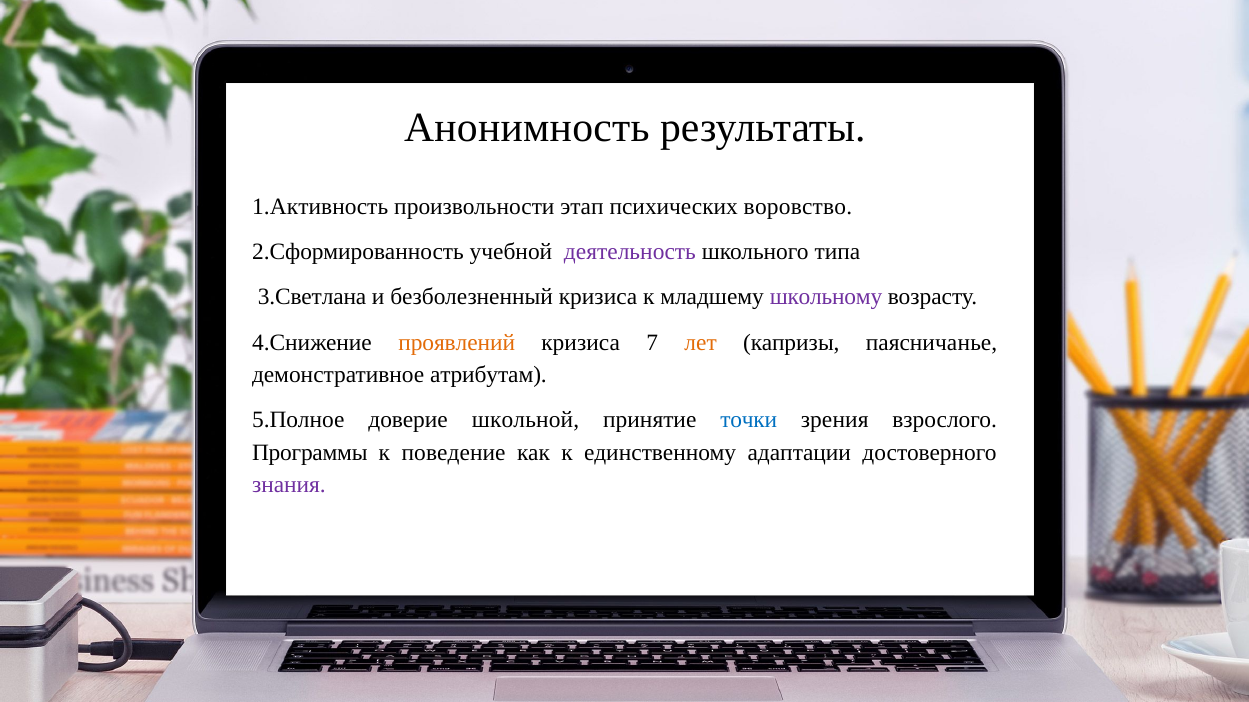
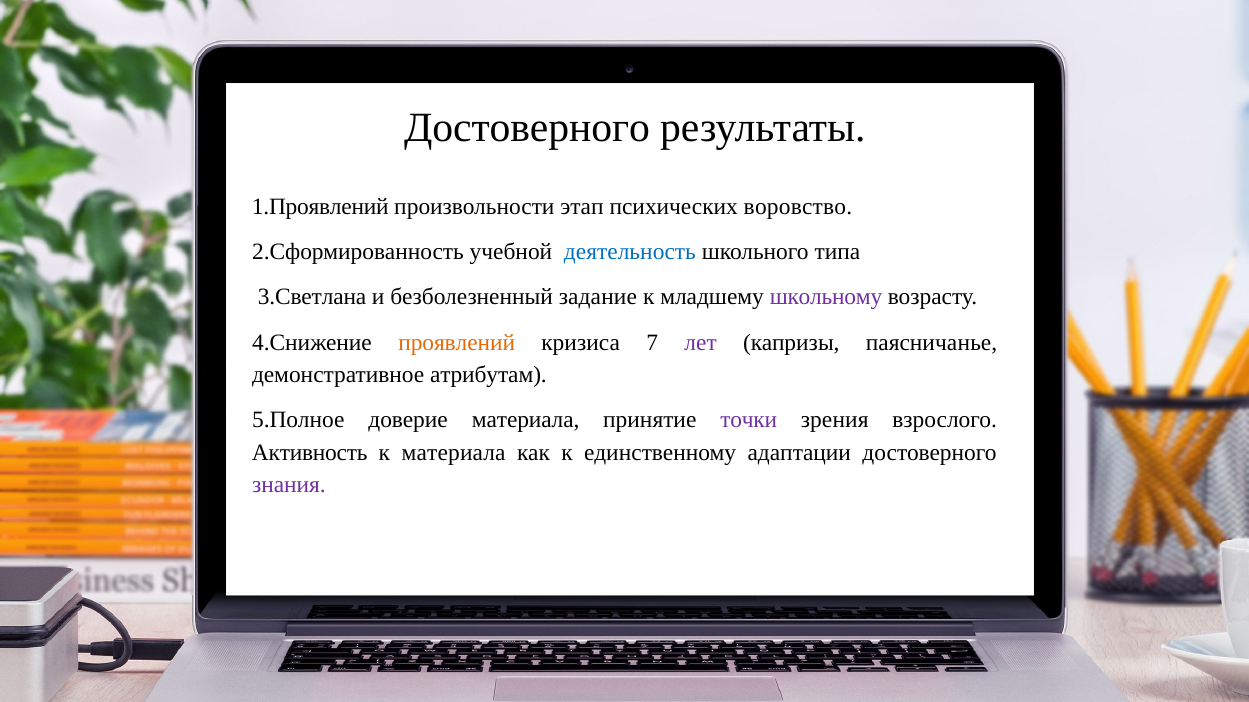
Анонимность at (527, 127): Анонимность -> Достоверного
1.Активность: 1.Активность -> 1.Проявлений
деятельность colour: purple -> blue
безболезненный кризиса: кризиса -> задание
лет colour: orange -> purple
доверие школьной: школьной -> материала
точки colour: blue -> purple
Программы: Программы -> Активность
к поведение: поведение -> материала
